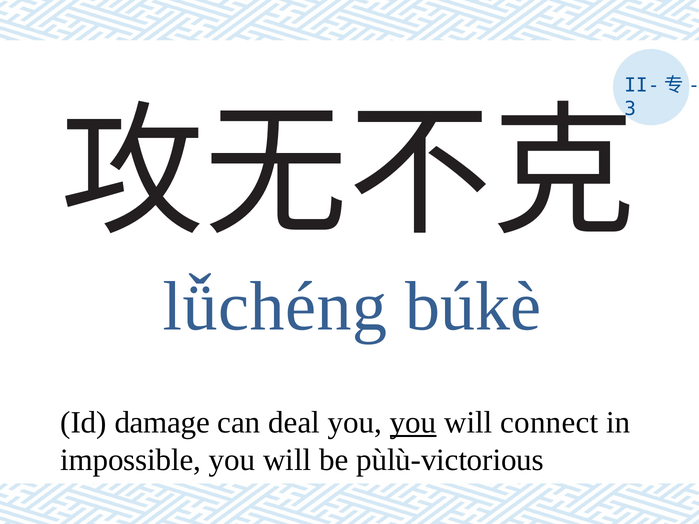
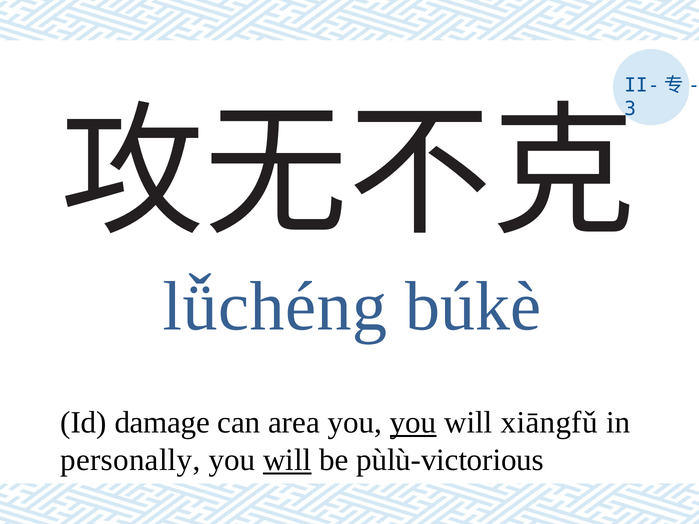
deal: deal -> area
connect: connect -> xiāngfǔ
impossible: impossible -> personally
will at (287, 460) underline: none -> present
